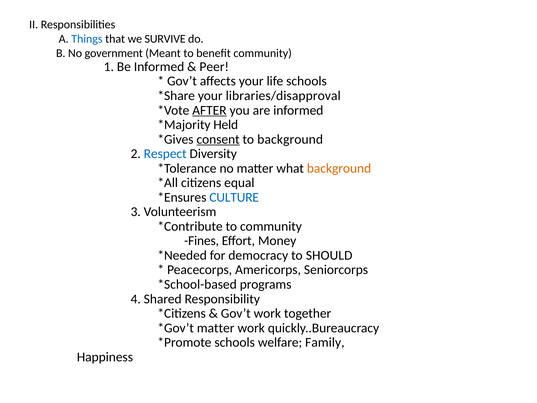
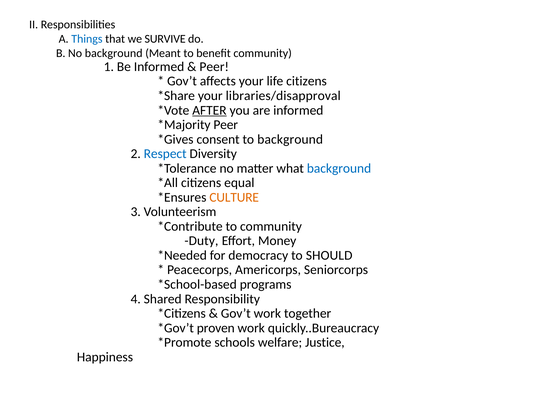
No government: government -> background
life schools: schools -> citizens
Held at (226, 125): Held -> Peer
consent underline: present -> none
background at (339, 168) colour: orange -> blue
CULTURE colour: blue -> orange
Fines: Fines -> Duty
matter at (216, 328): matter -> proven
Family: Family -> Justice
